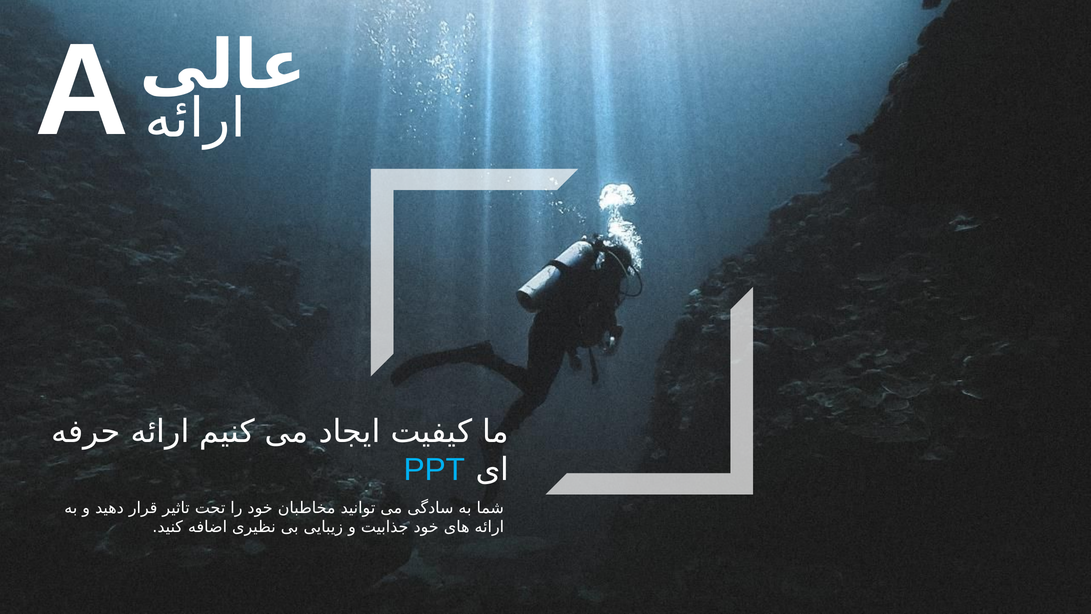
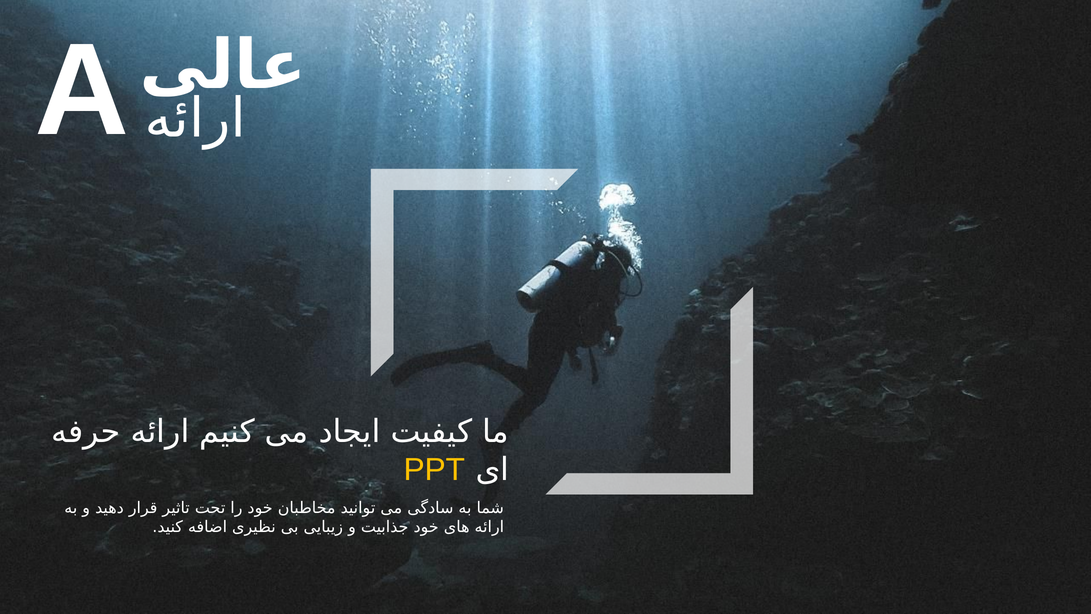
PPT colour: light blue -> yellow
